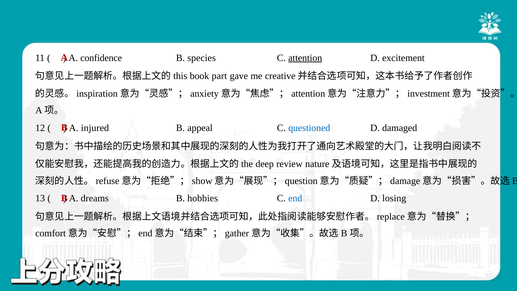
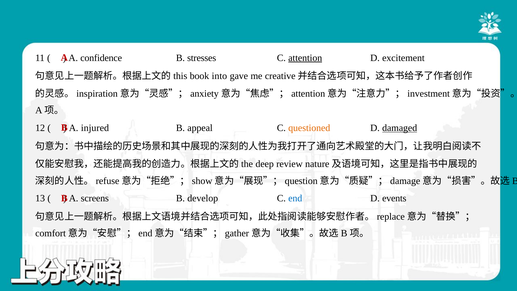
species: species -> stresses
part: part -> into
questioned colour: blue -> orange
damaged underline: none -> present
dreams: dreams -> screens
hobbies: hobbies -> develop
losing: losing -> events
